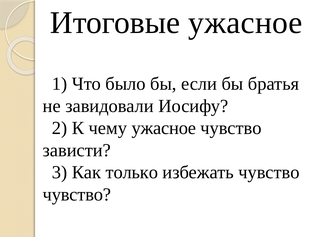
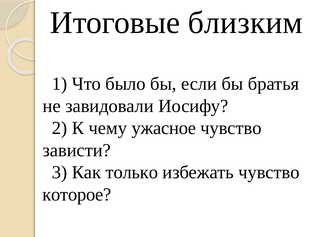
Итоговые ужасное: ужасное -> близким
чувство at (77, 194): чувство -> которое
